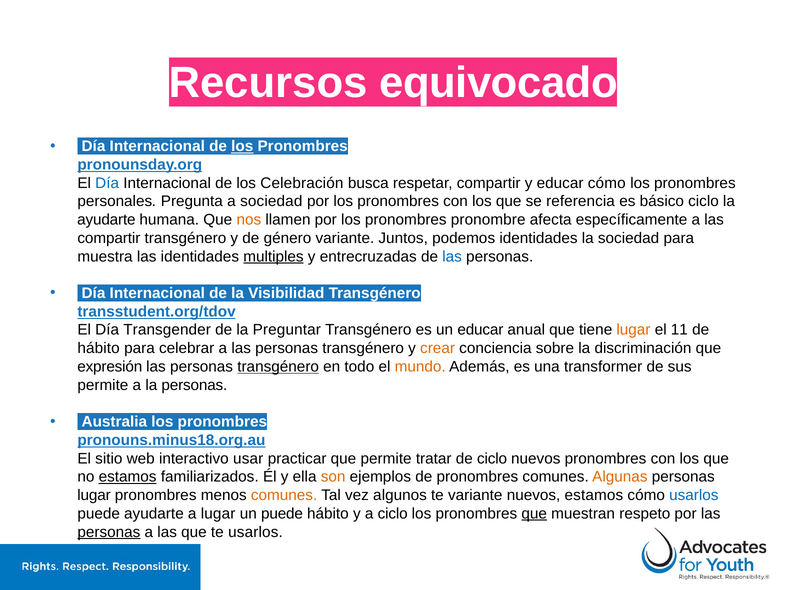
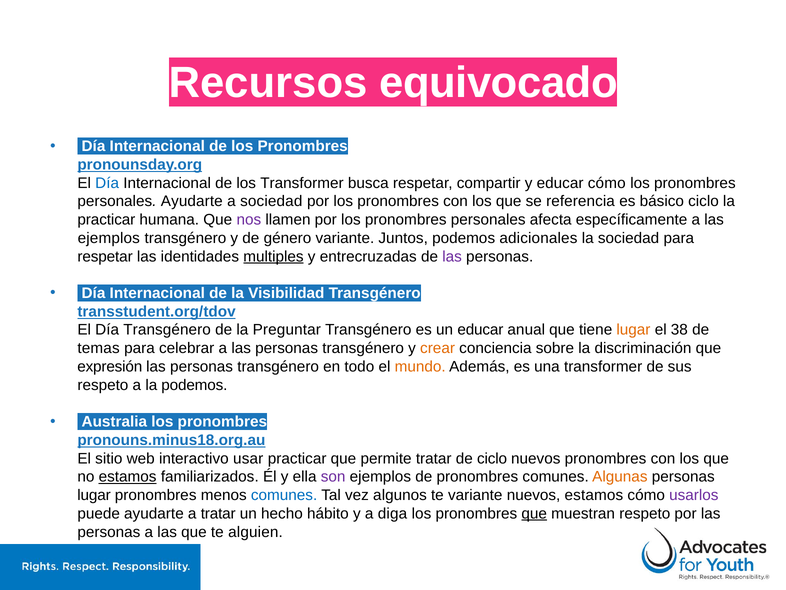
los at (242, 146) underline: present -> none
los Celebración: Celebración -> Transformer
personales Pregunta: Pregunta -> Ayudarte
ayudarte at (106, 220): ayudarte -> practicar
nos colour: orange -> purple
por los pronombres pronombre: pronombre -> personales
compartir at (109, 238): compartir -> ejemplos
podemos identidades: identidades -> adicionales
muestra at (105, 256): muestra -> respetar
las at (452, 256) colour: blue -> purple
Día Transgender: Transgender -> Transgénero
11: 11 -> 38
hábito at (99, 348): hábito -> temas
transgénero at (278, 366) underline: present -> none
permite at (103, 385): permite -> respeto
la personas: personas -> podemos
son colour: orange -> purple
comunes at (284, 495) colour: orange -> blue
usarlos at (694, 495) colour: blue -> purple
a lugar: lugar -> tratar
un puede: puede -> hecho
a ciclo: ciclo -> diga
personas at (109, 532) underline: present -> none
te usarlos: usarlos -> alguien
